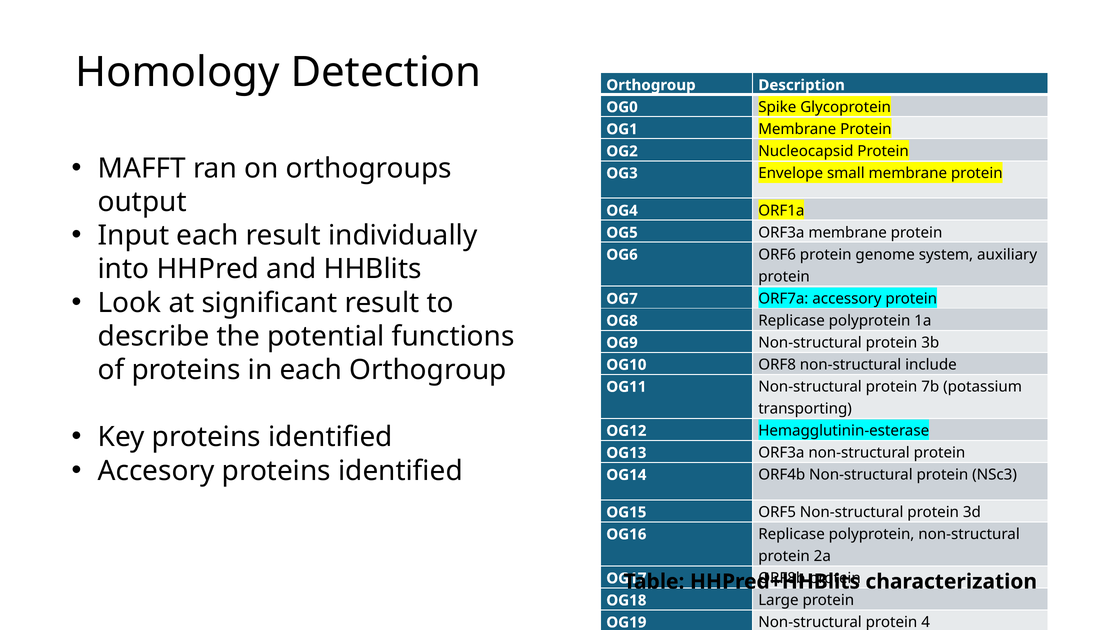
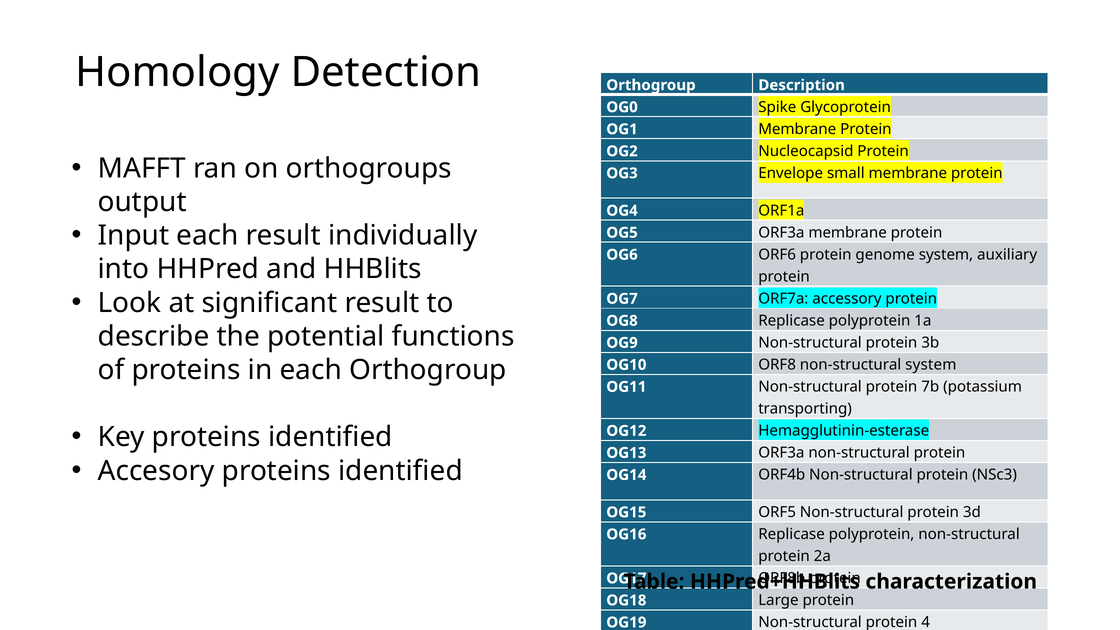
non-structural include: include -> system
